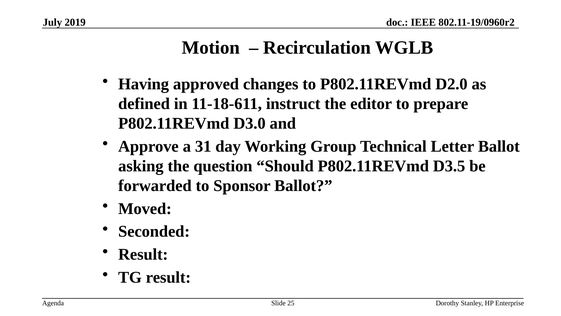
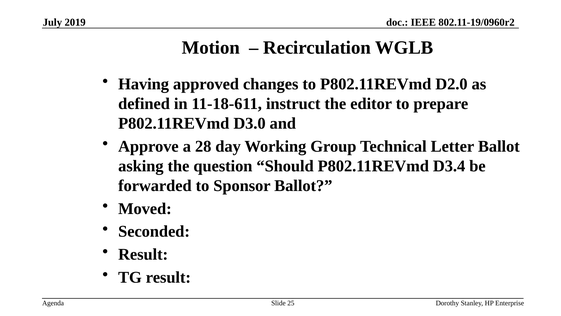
31: 31 -> 28
D3.5: D3.5 -> D3.4
